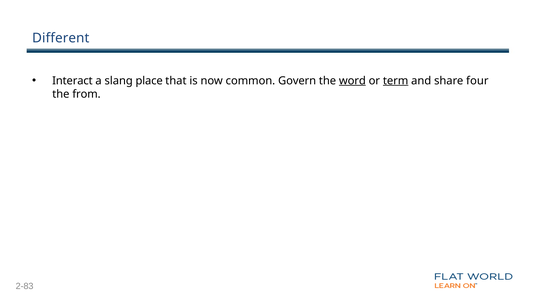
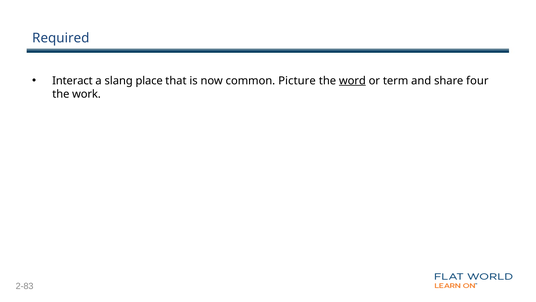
Different: Different -> Required
Govern: Govern -> Picture
term underline: present -> none
from: from -> work
